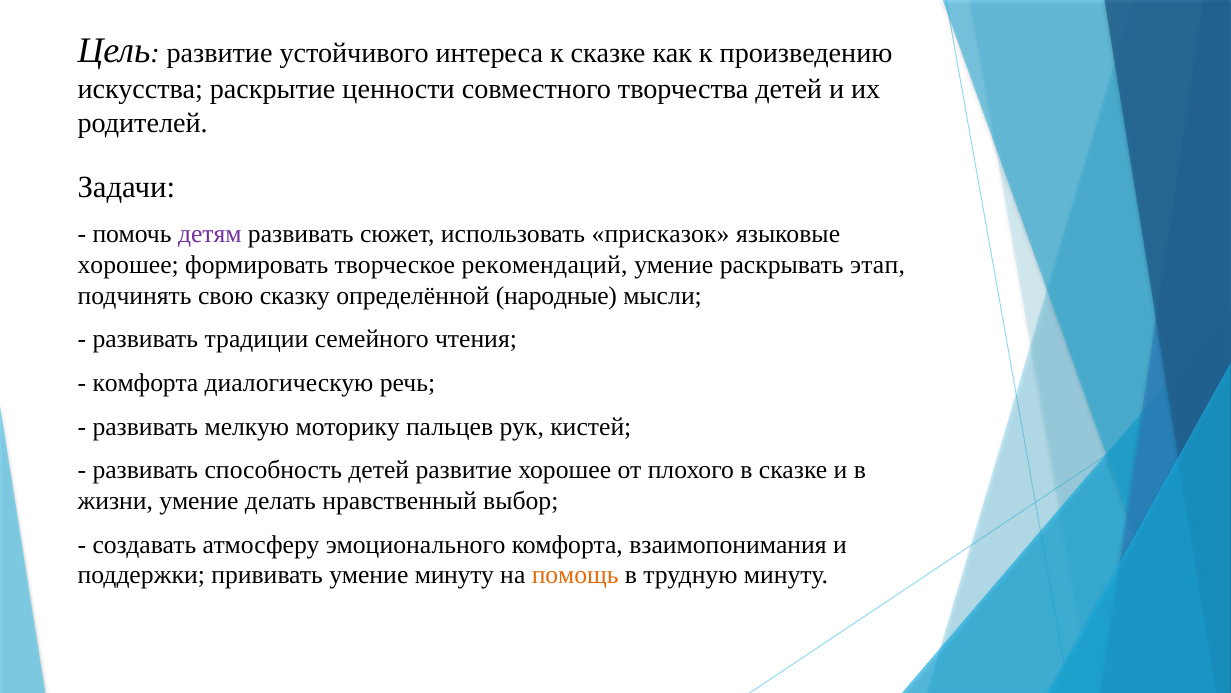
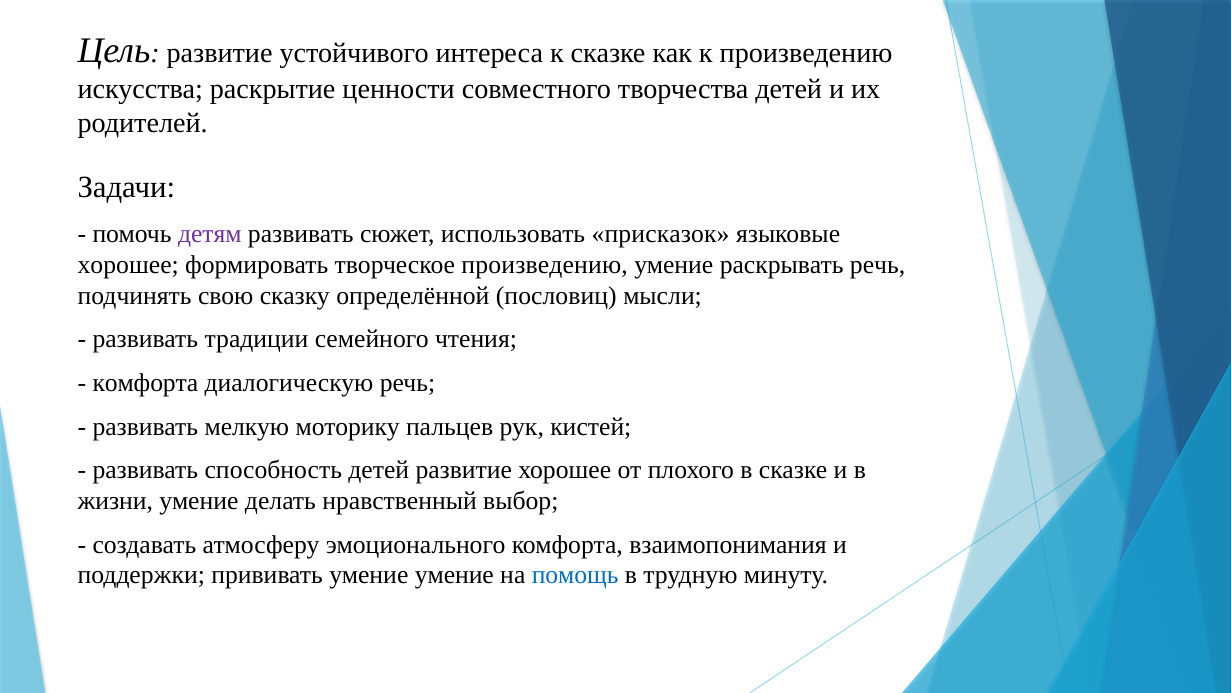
творческое рекомендаций: рекомендаций -> произведению
раскрывать этап: этап -> речь
народные: народные -> пословиц
умение минуту: минуту -> умение
помощь colour: orange -> blue
